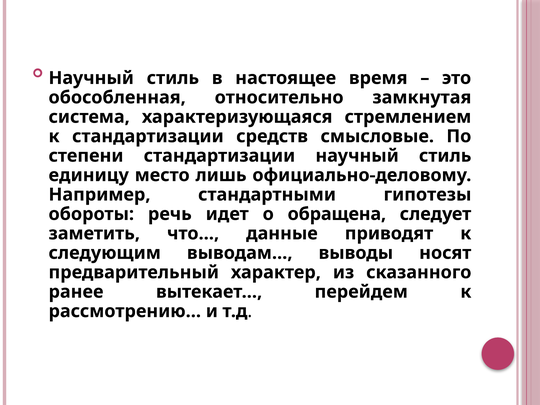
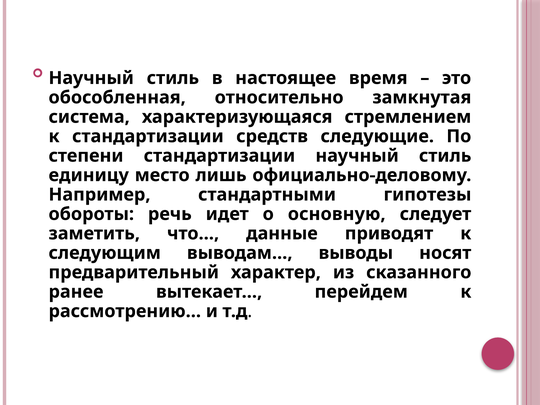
смысловые: смысловые -> следующие
обращена: обращена -> основную
